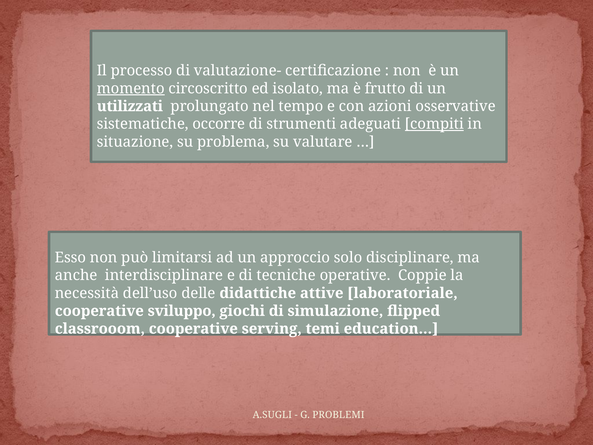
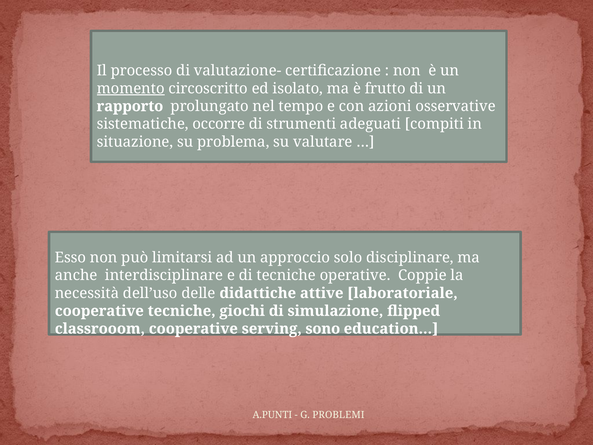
utilizzati: utilizzati -> rapporto
compiti underline: present -> none
cooperative sviluppo: sviluppo -> tecniche
temi: temi -> sono
A.SUGLI: A.SUGLI -> A.PUNTI
